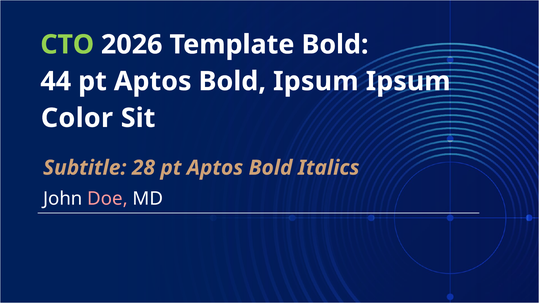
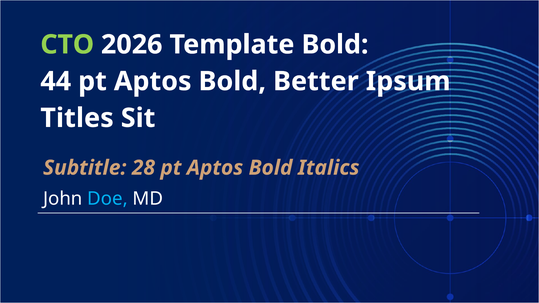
Bold Ipsum: Ipsum -> Better
Color: Color -> Titles
Doe colour: pink -> light blue
